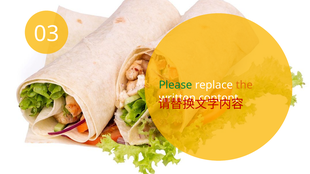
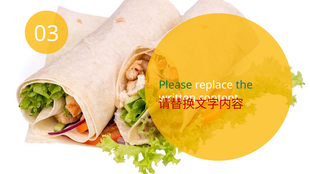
the colour: orange -> blue
